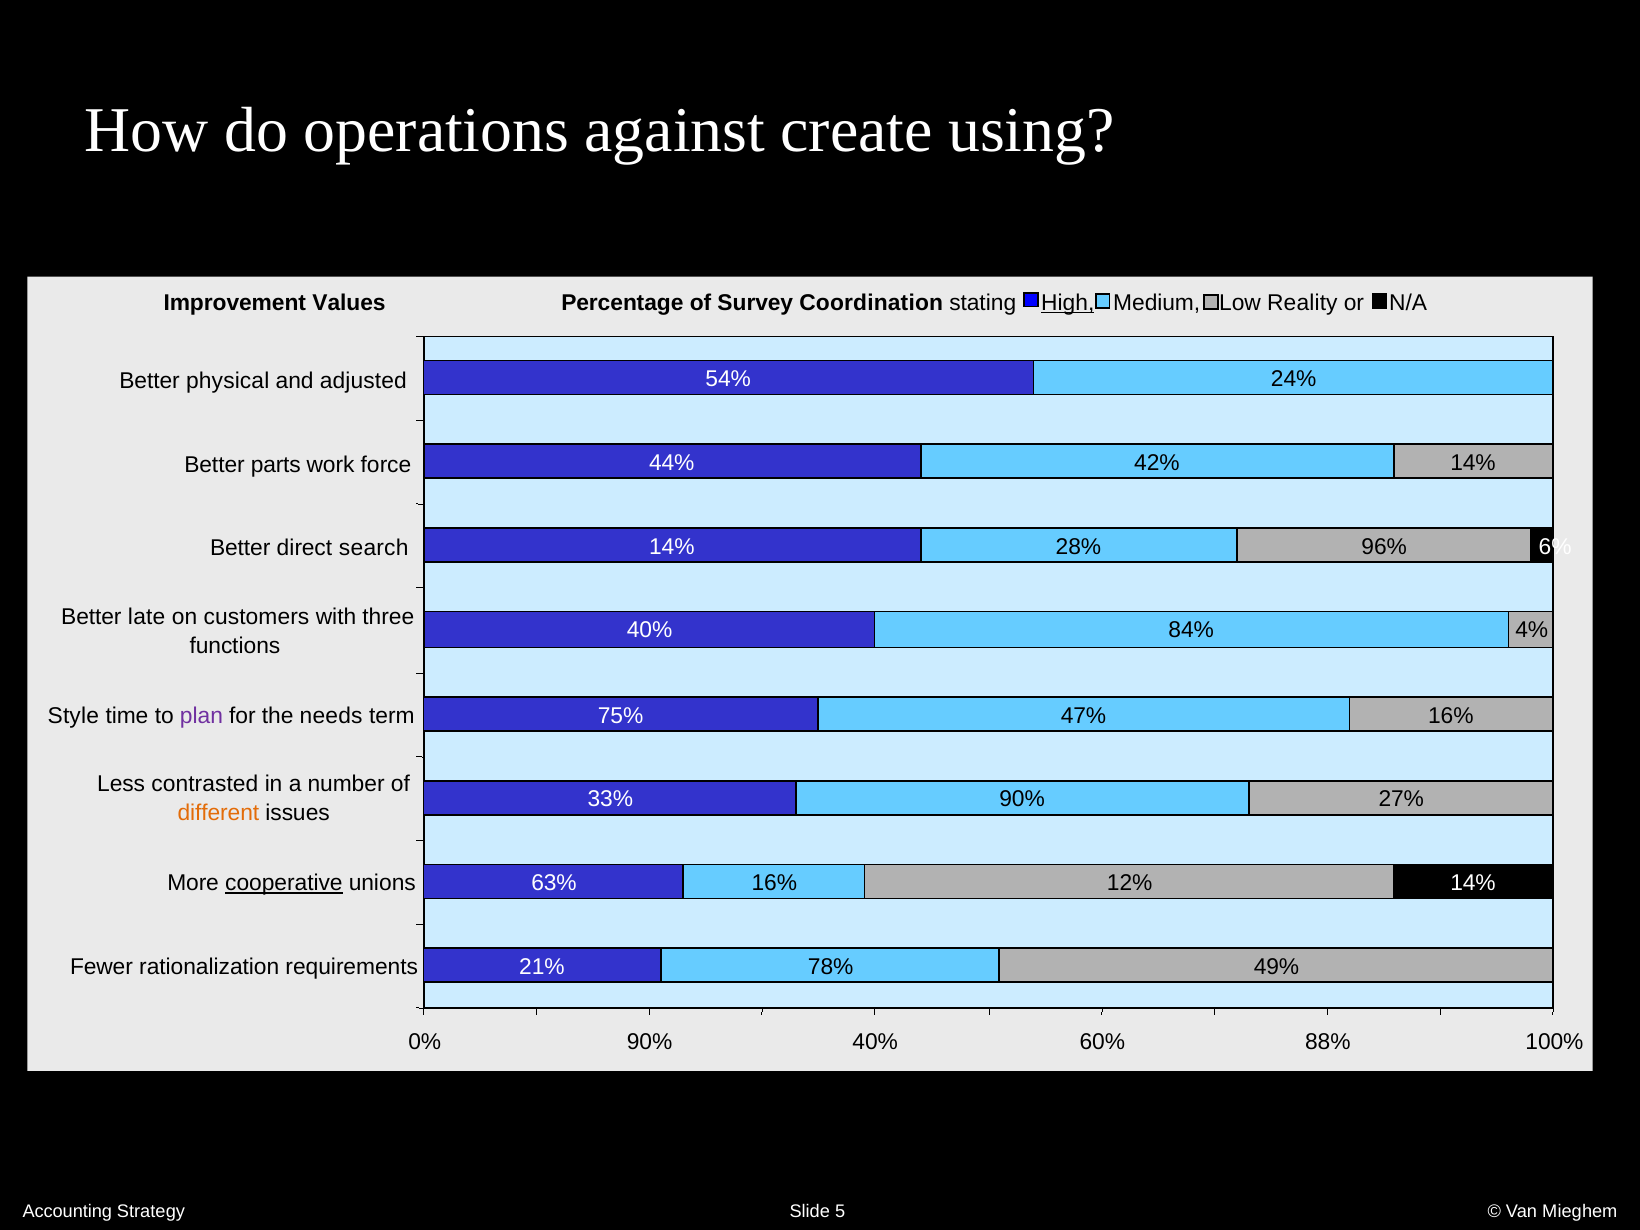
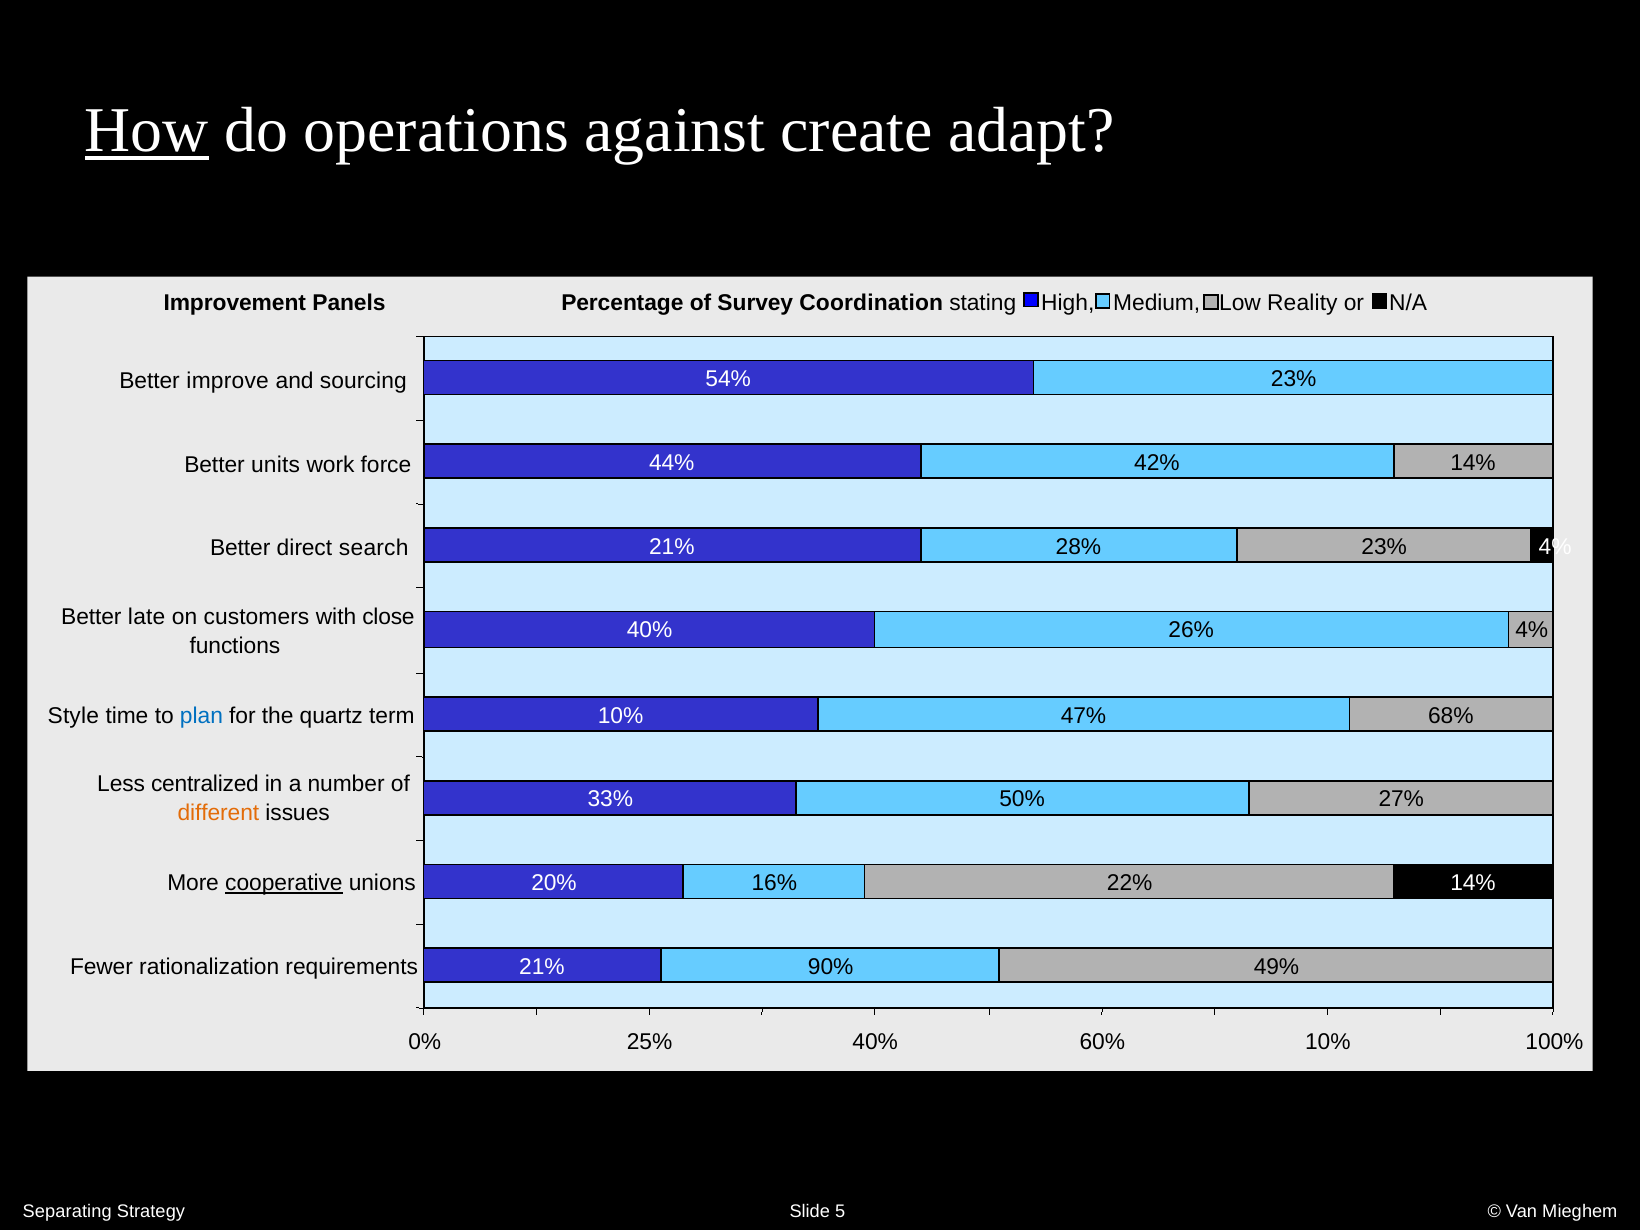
How underline: none -> present
using: using -> adapt
Values: Values -> Panels
High underline: present -> none
24% at (1294, 379): 24% -> 23%
physical: physical -> improve
adjusted: adjusted -> sourcing
parts: parts -> units
14% at (672, 547): 14% -> 21%
96% at (1384, 547): 96% -> 23%
6% at (1555, 547): 6% -> 4%
three: three -> close
84%: 84% -> 26%
plan colour: purple -> blue
needs: needs -> quartz
75% at (621, 716): 75% -> 10%
16% at (1451, 716): 16% -> 68%
contrasted: contrasted -> centralized
90% at (1022, 799): 90% -> 50%
63%: 63% -> 20%
12%: 12% -> 22%
78%: 78% -> 90%
0% 90%: 90% -> 25%
60% 88%: 88% -> 10%
Accounting: Accounting -> Separating
